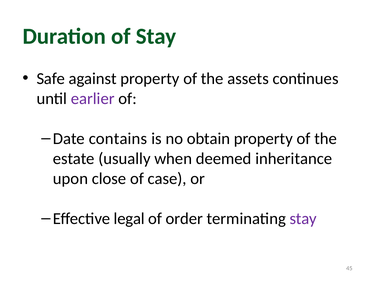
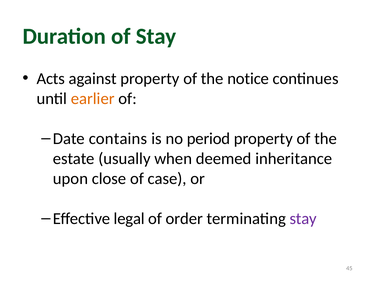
Safe: Safe -> Acts
assets: assets -> notice
earlier colour: purple -> orange
obtain: obtain -> period
